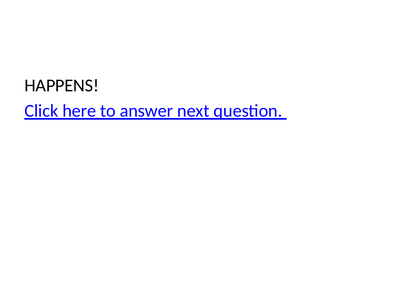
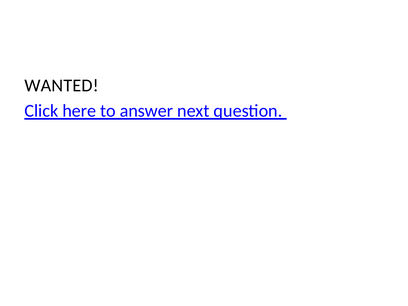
HAPPENS: HAPPENS -> WANTED
